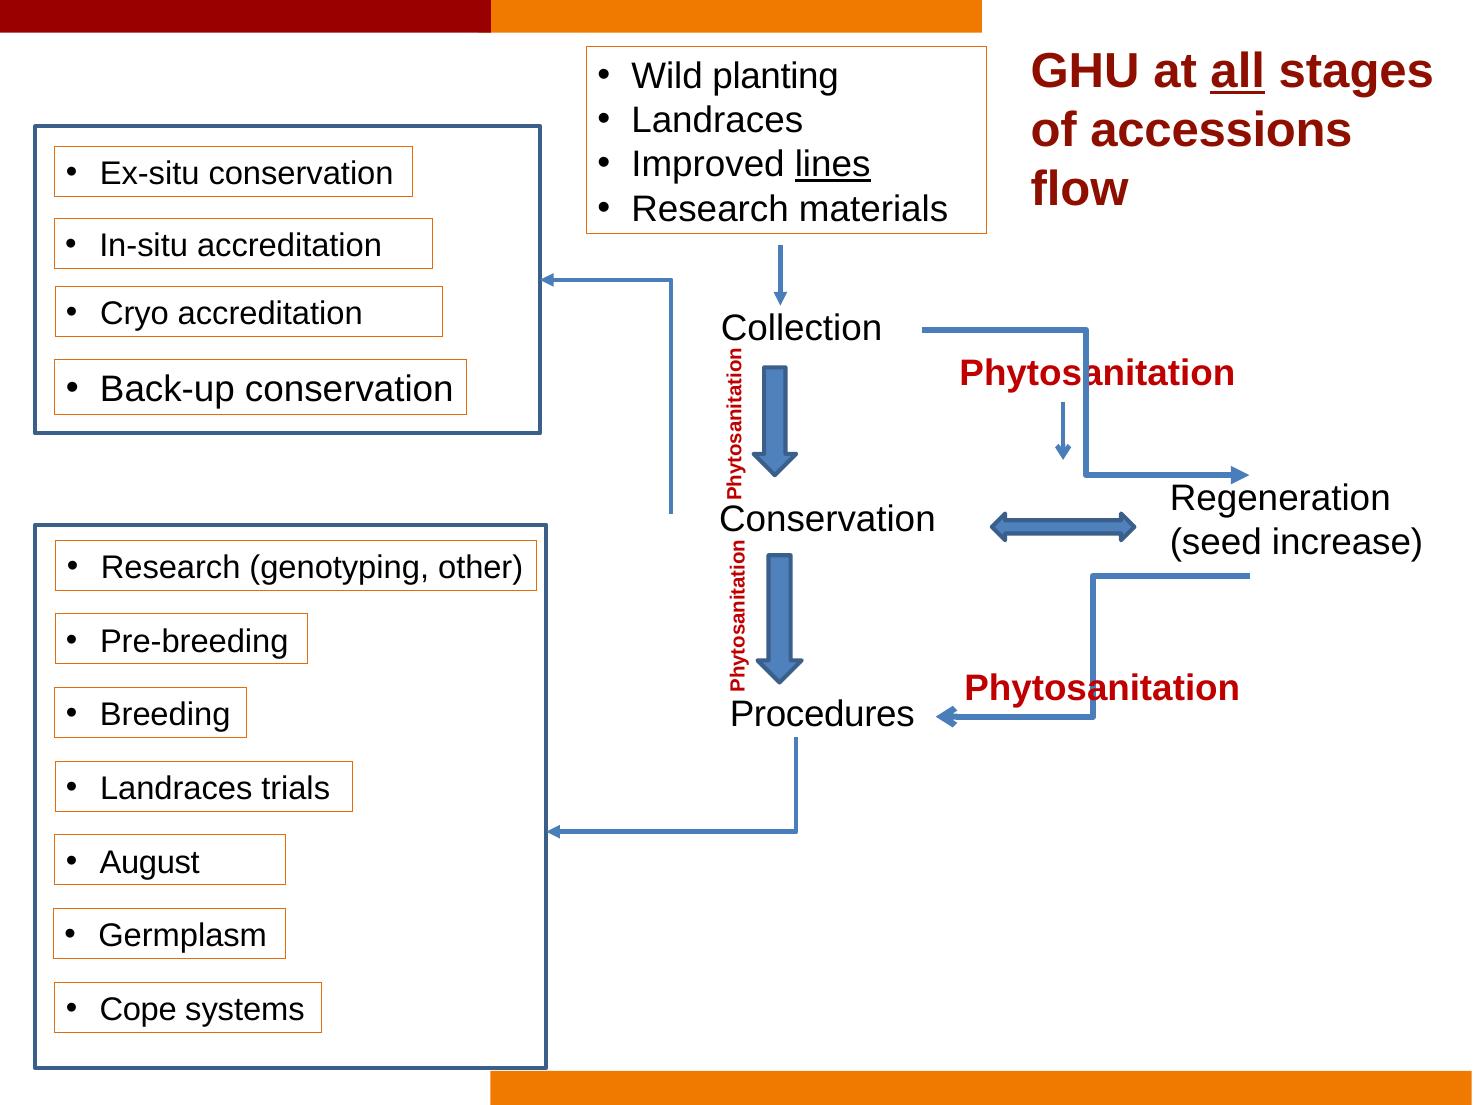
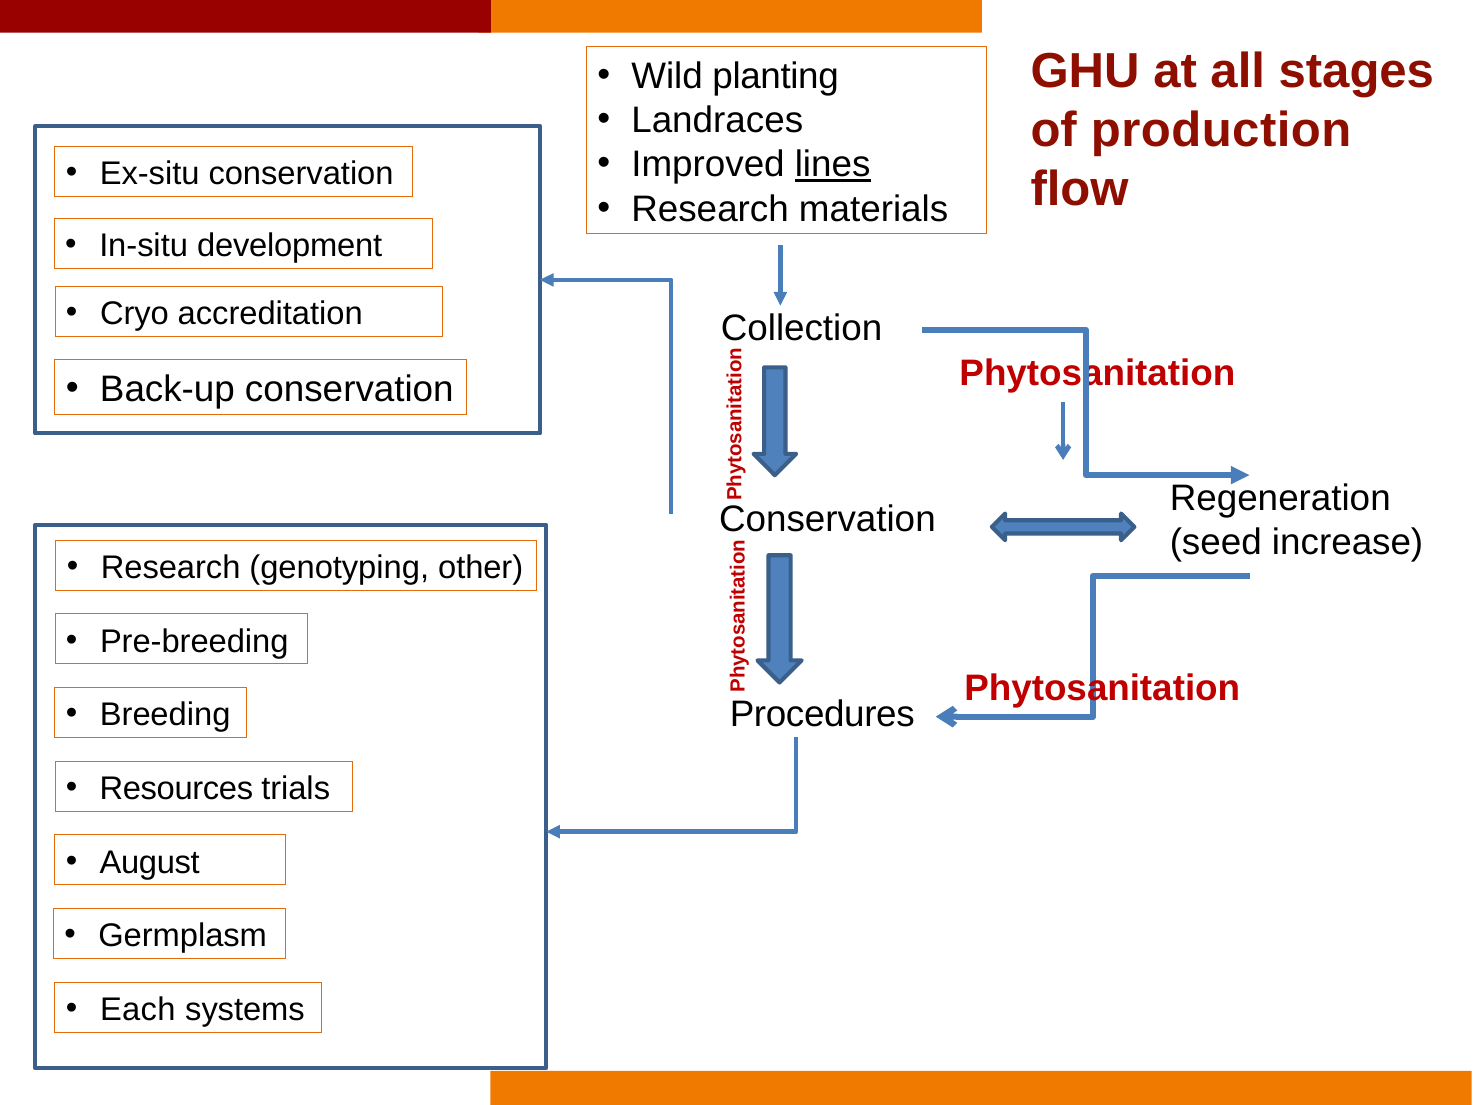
all underline: present -> none
accessions: accessions -> production
In-situ accreditation: accreditation -> development
Landraces at (176, 788): Landraces -> Resources
Cope: Cope -> Each
